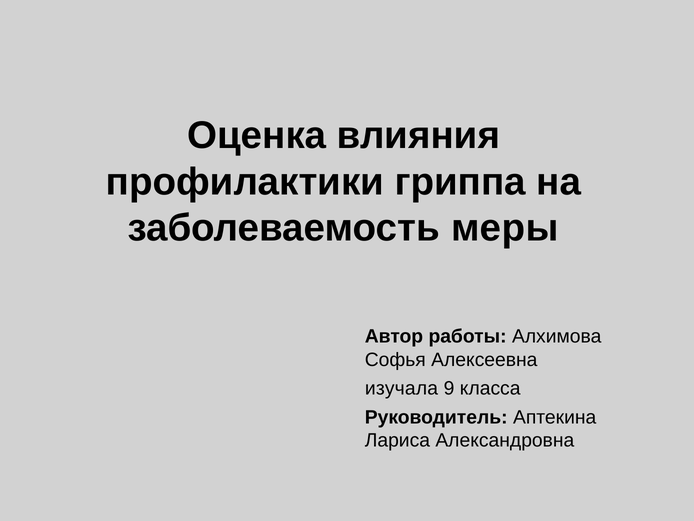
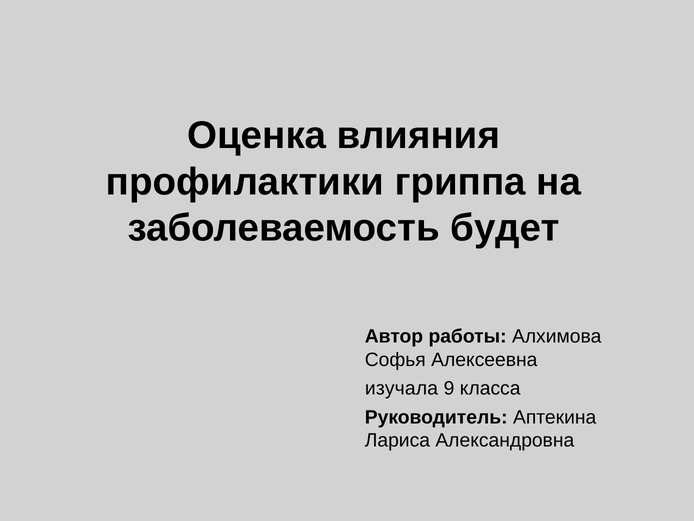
меры: меры -> будет
